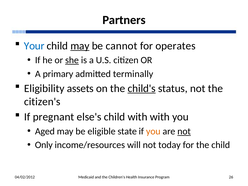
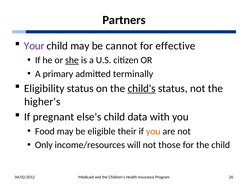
Your colour: blue -> purple
may at (80, 46) underline: present -> none
operates: operates -> effective
Eligibility assets: assets -> status
citizen's: citizen's -> higher's
child with: with -> data
Aged: Aged -> Food
state: state -> their
not at (184, 131) underline: present -> none
today: today -> those
